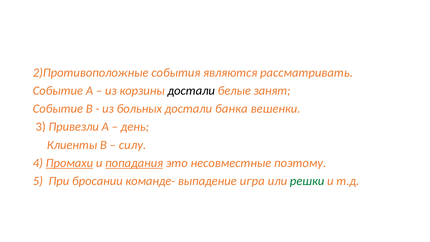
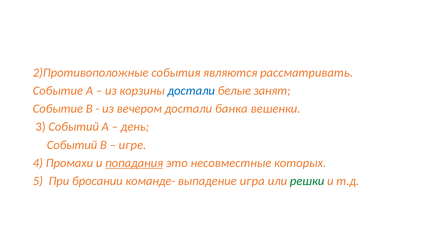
достали at (191, 91) colour: black -> blue
больных: больных -> вечером
3 Привезли: Привезли -> Событий
Клиенты at (72, 145): Клиенты -> Событий
силу: силу -> игре
Промахи underline: present -> none
поэтому: поэтому -> которых
